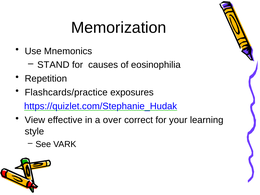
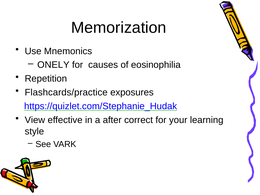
STAND: STAND -> ONELY
over: over -> after
